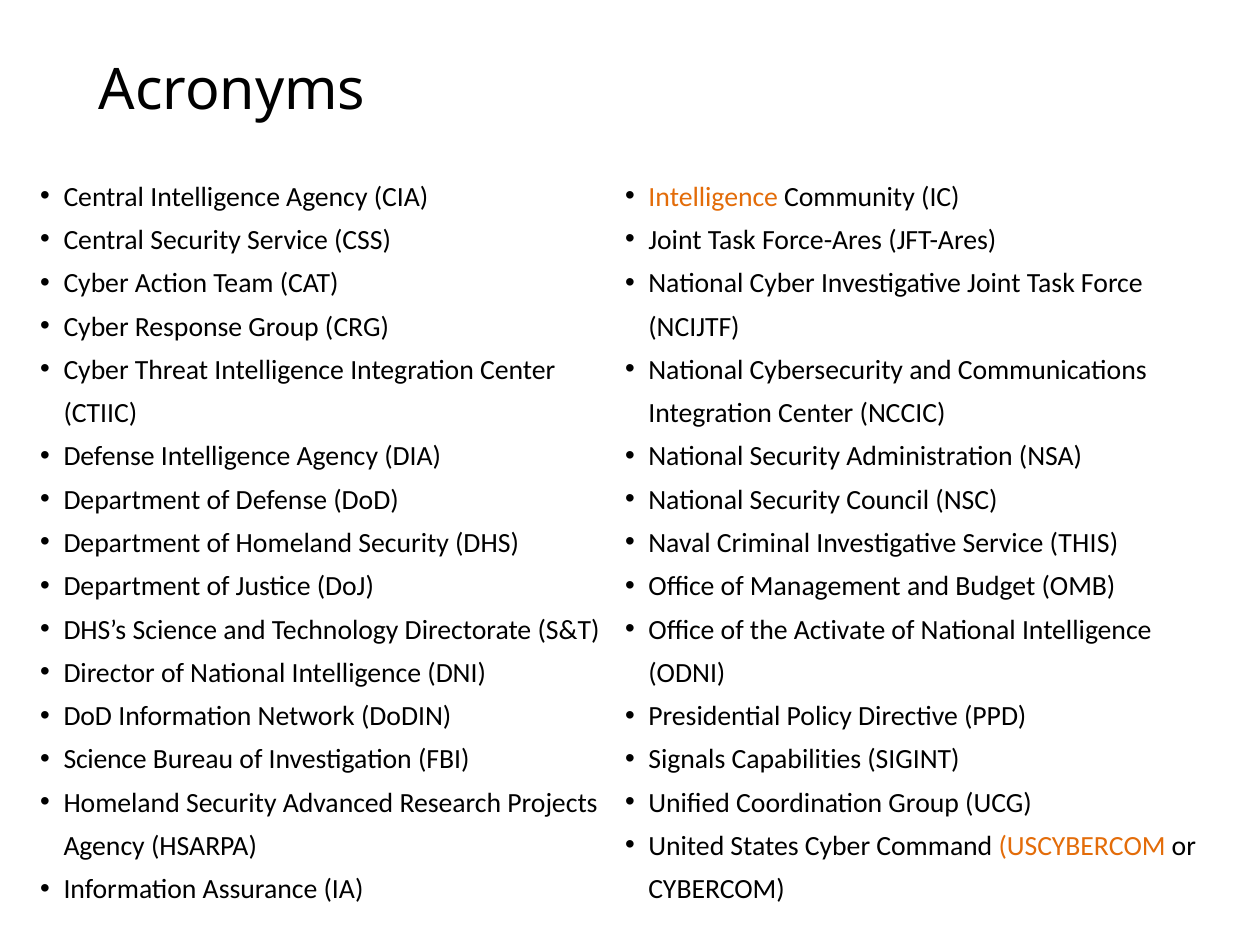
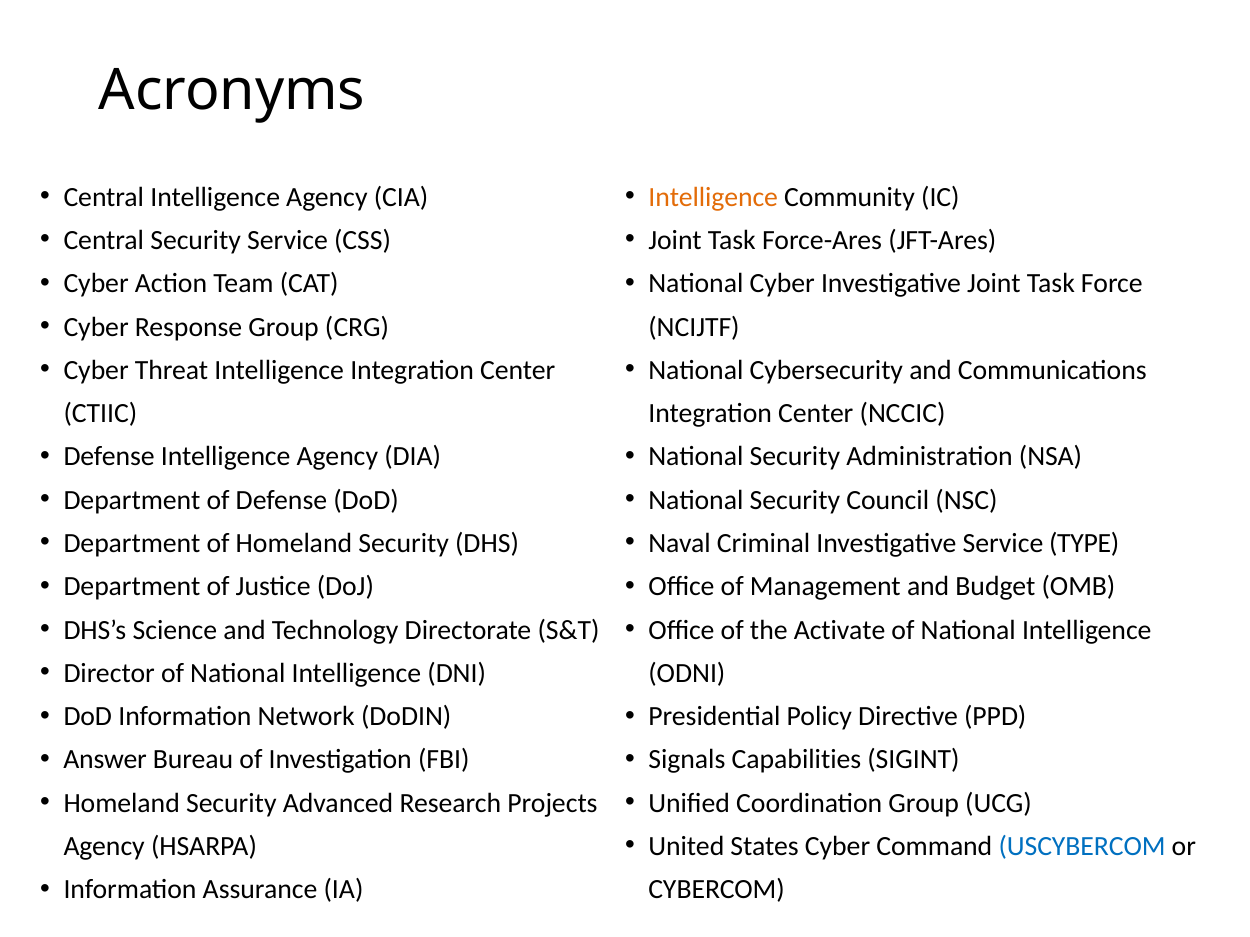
THIS: THIS -> TYPE
Science at (105, 760): Science -> Answer
USCYBERCOM colour: orange -> blue
